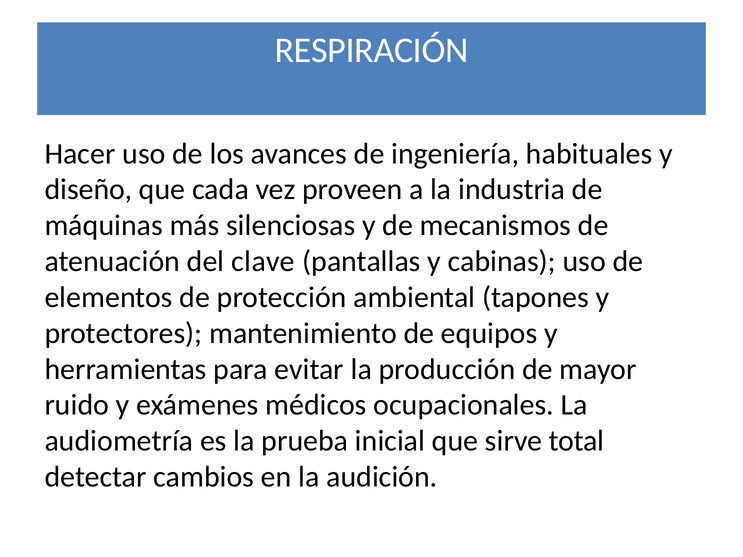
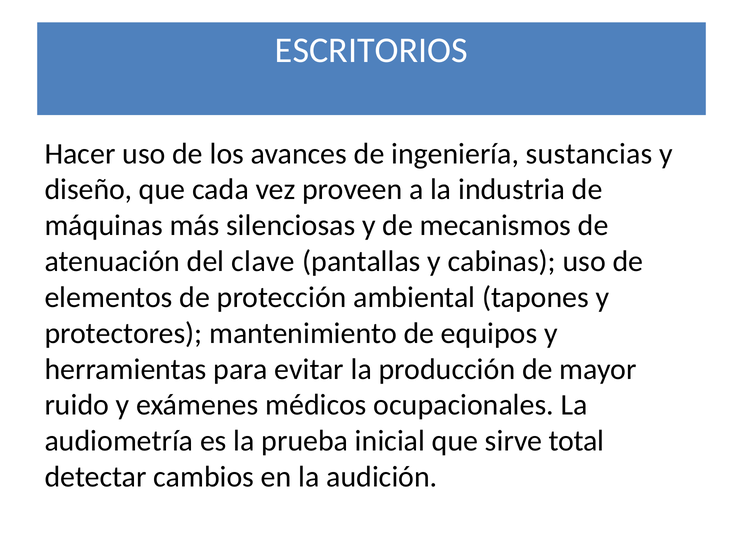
RESPIRACIÓN: RESPIRACIÓN -> ESCRITORIOS
habituales: habituales -> sustancias
